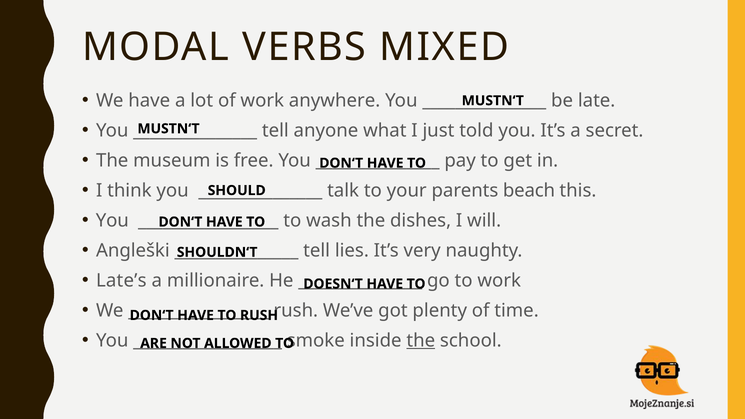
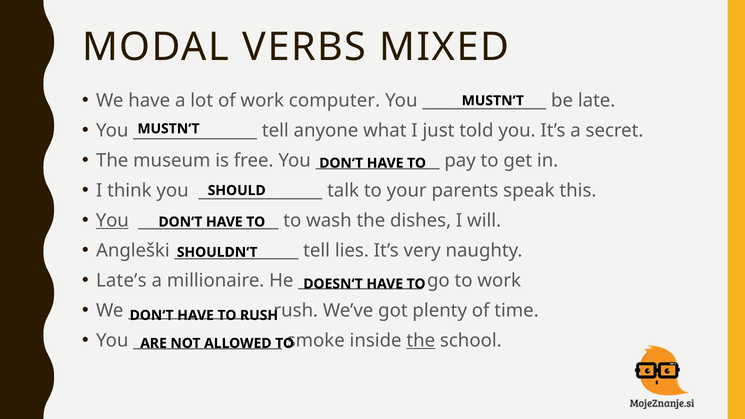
anywhere: anywhere -> computer
beach: beach -> speak
You at (112, 221) underline: none -> present
